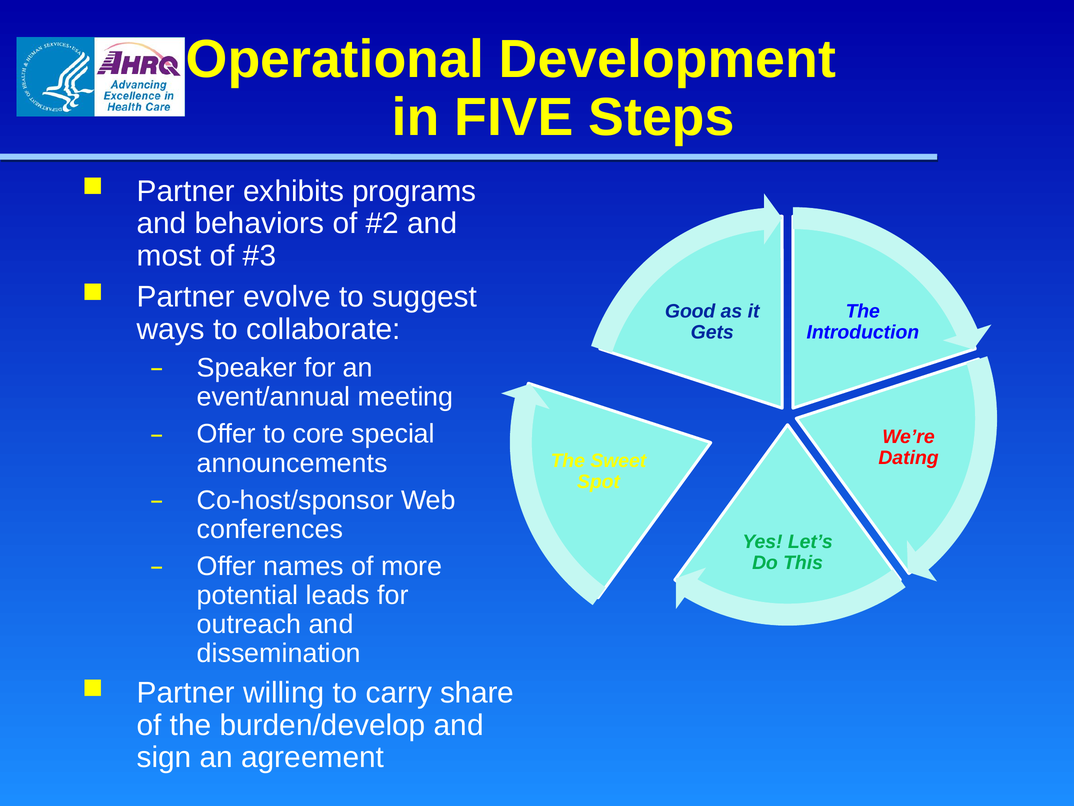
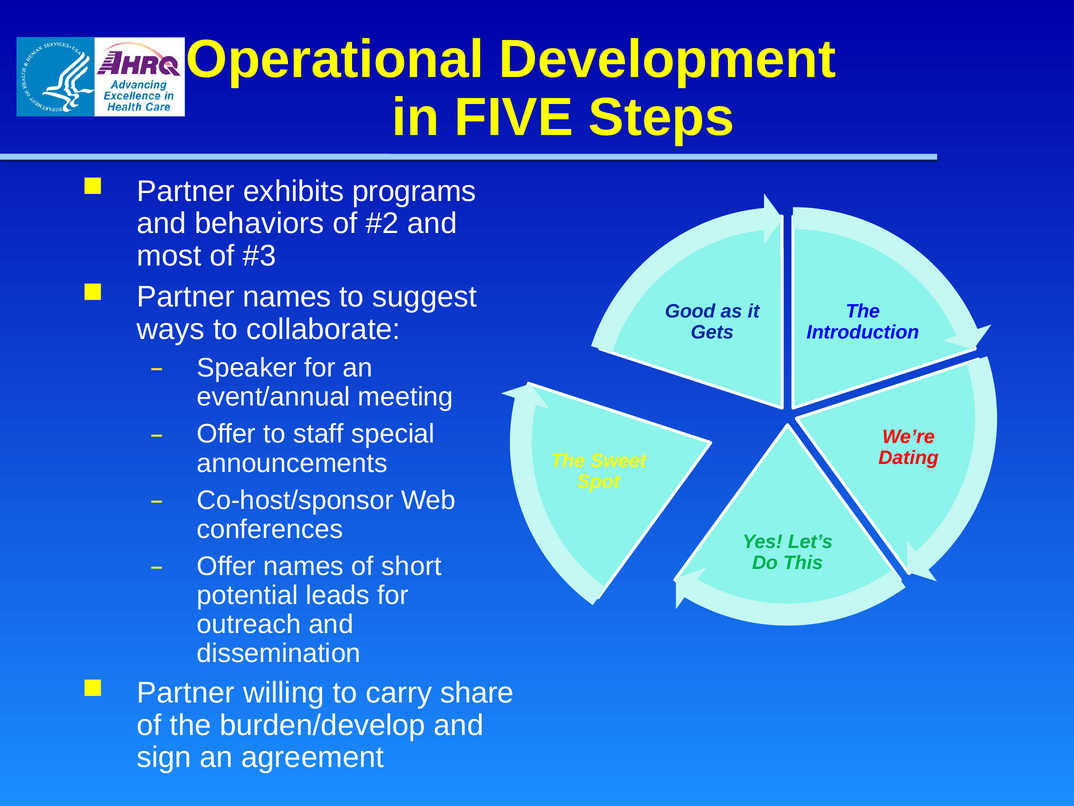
Partner evolve: evolve -> names
core: core -> staff
more: more -> short
